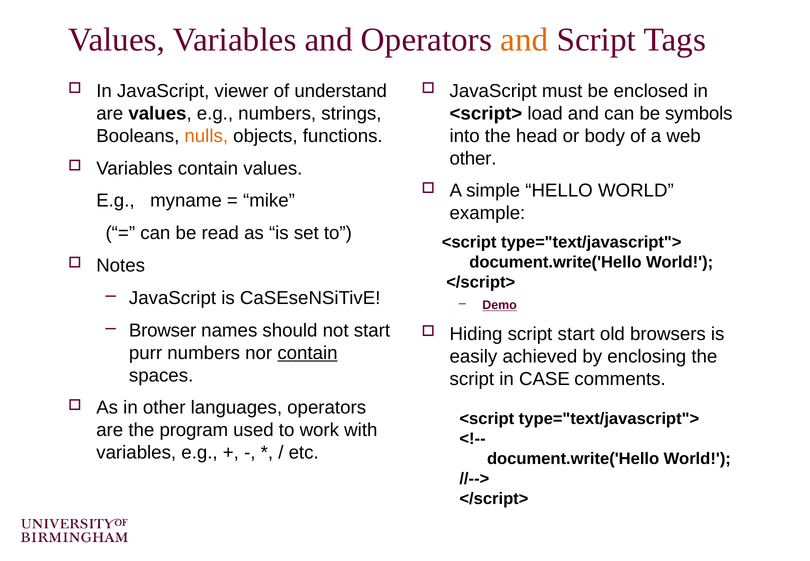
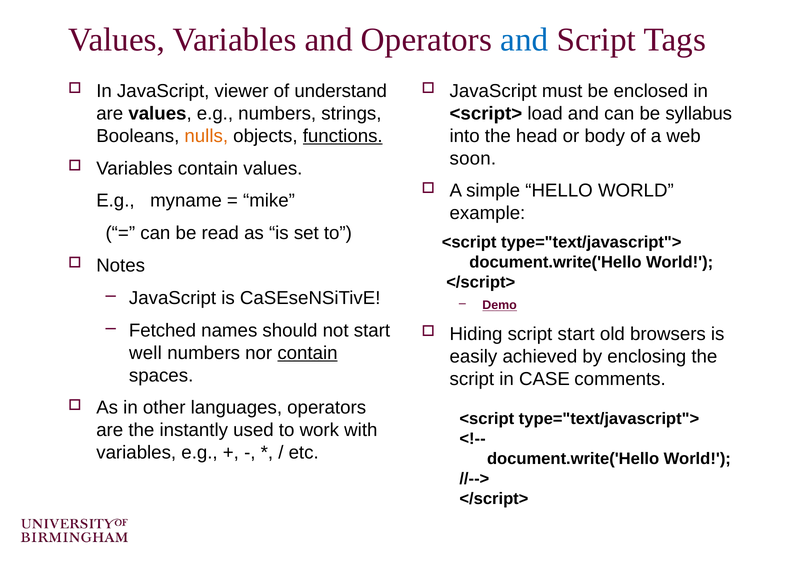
and at (524, 40) colour: orange -> blue
symbols: symbols -> syllabus
functions underline: none -> present
other at (473, 158): other -> soon
Browser: Browser -> Fetched
purr: purr -> well
program: program -> instantly
